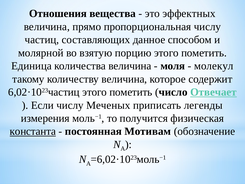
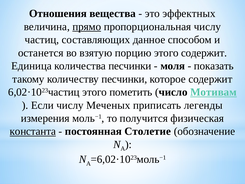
прямо underline: none -> present
молярной: молярной -> останется
порцию этого пометить: пометить -> содержит
количества величина: величина -> песчинки
молекул: молекул -> показать
количеству величина: величина -> песчинки
Отвечает: Отвечает -> Мотивам
Мотивам: Мотивам -> Столетие
